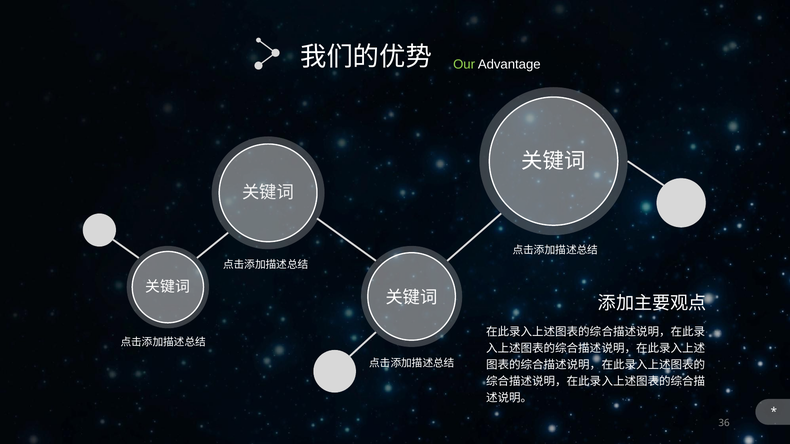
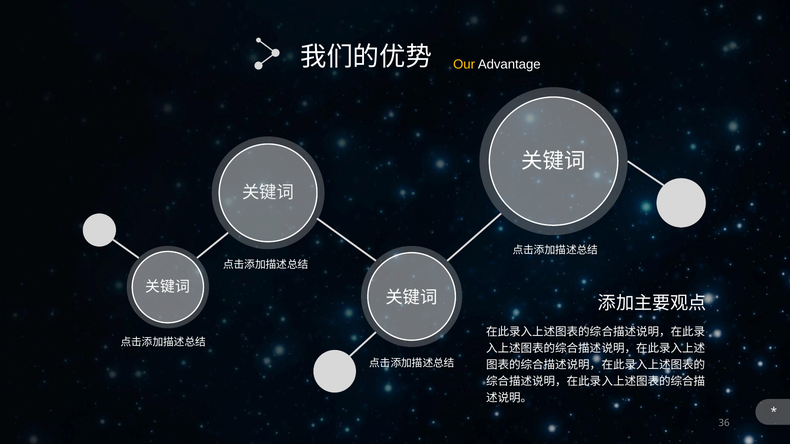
Our colour: light green -> yellow
